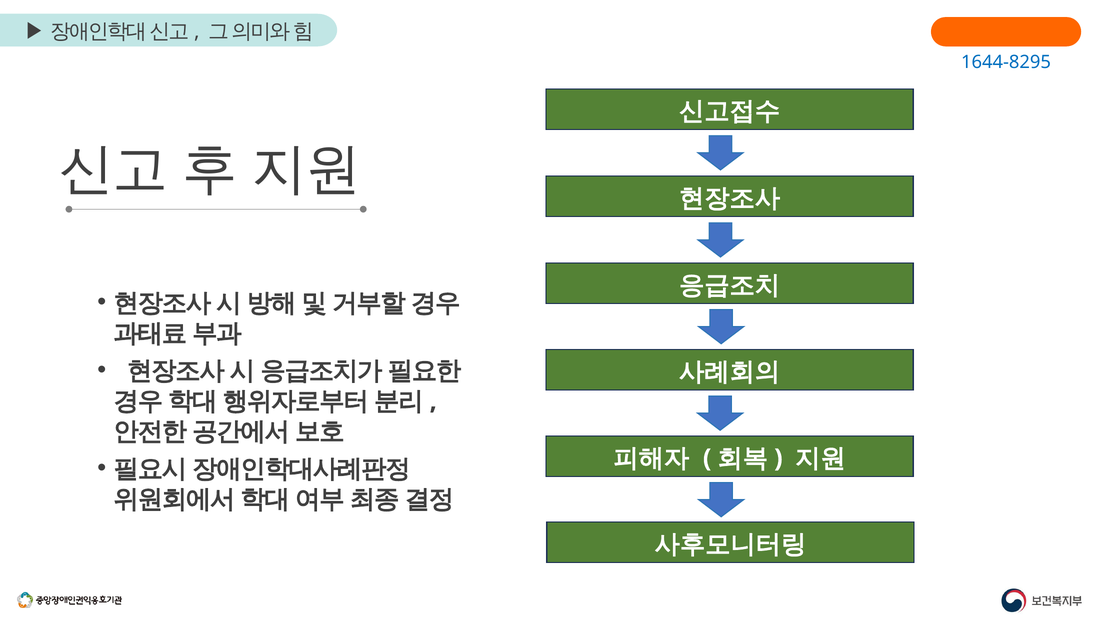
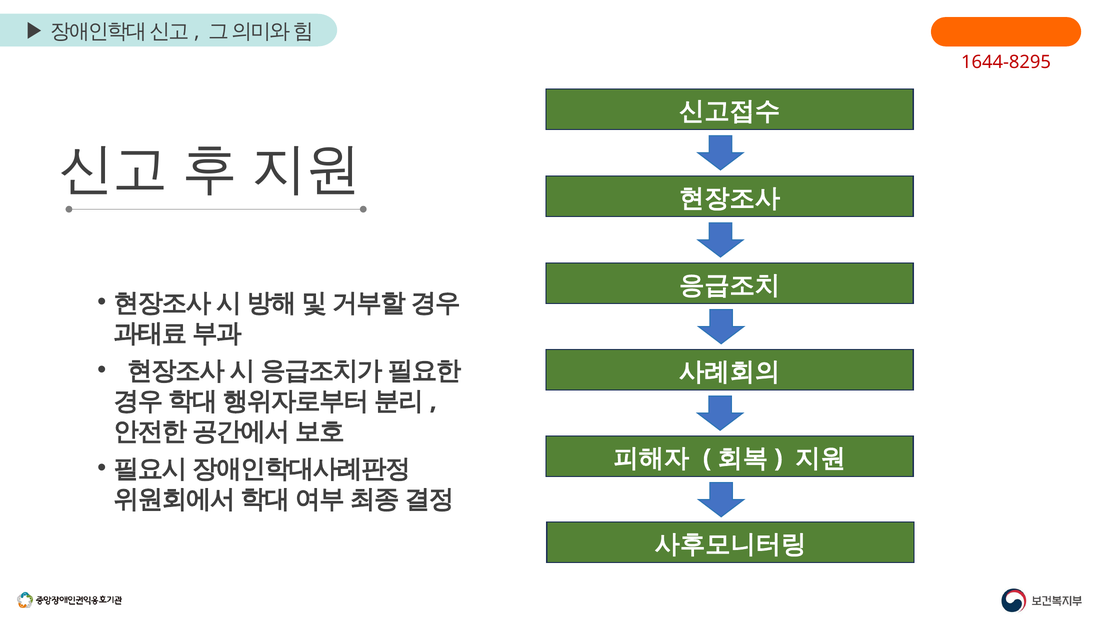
1644-8295 colour: blue -> red
